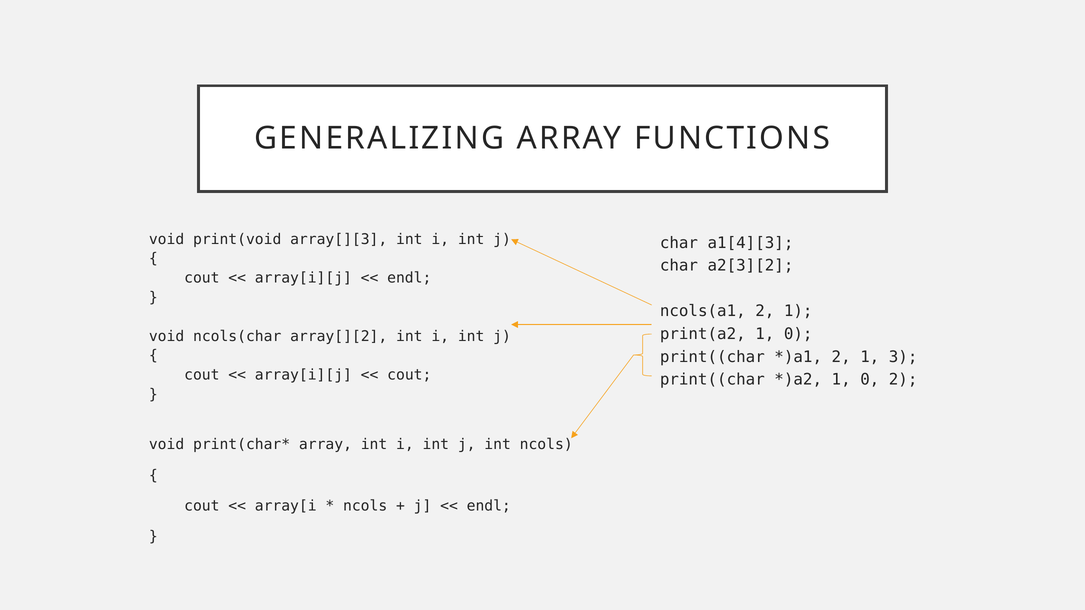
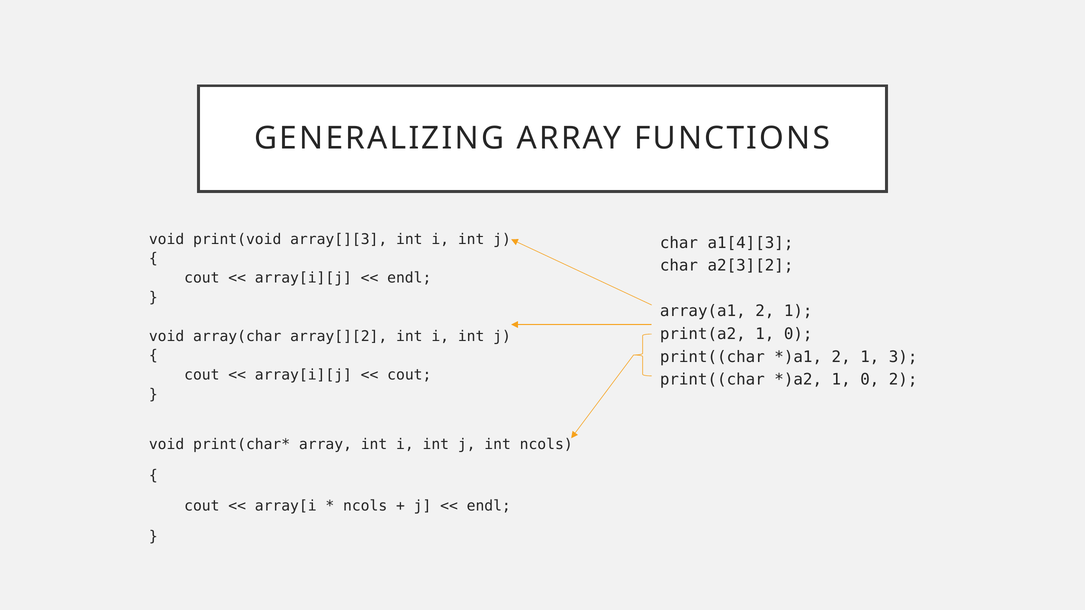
ncols(a1: ncols(a1 -> array(a1
ncols(char: ncols(char -> array(char
